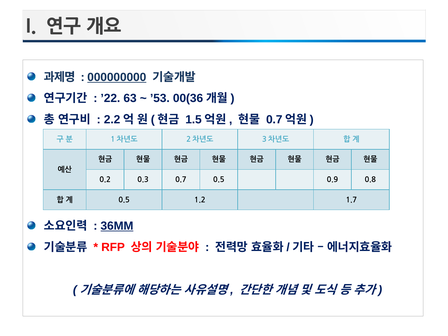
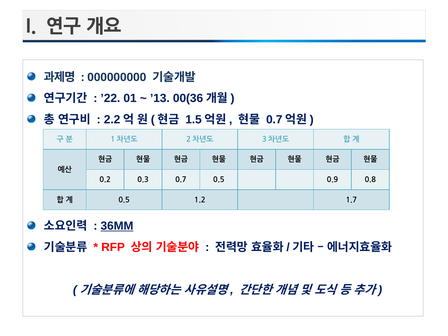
000000000 underline: present -> none
63: 63 -> 01
’53: ’53 -> ’13
